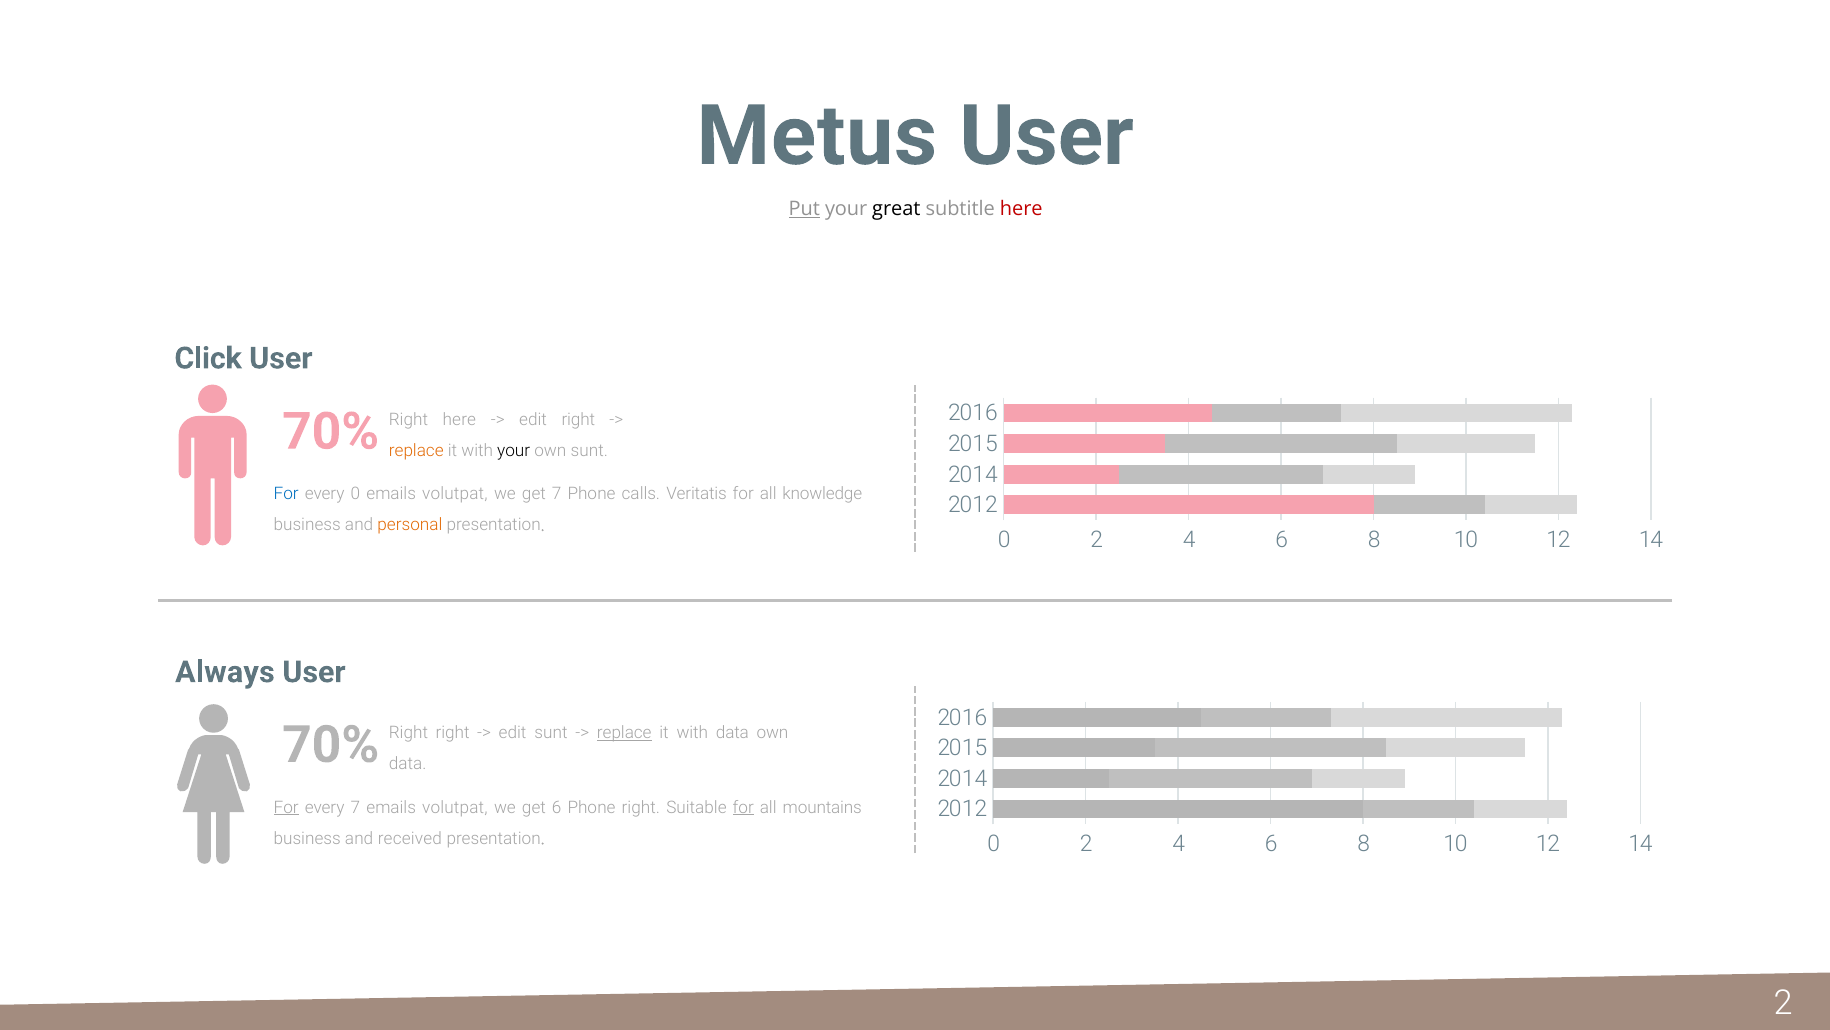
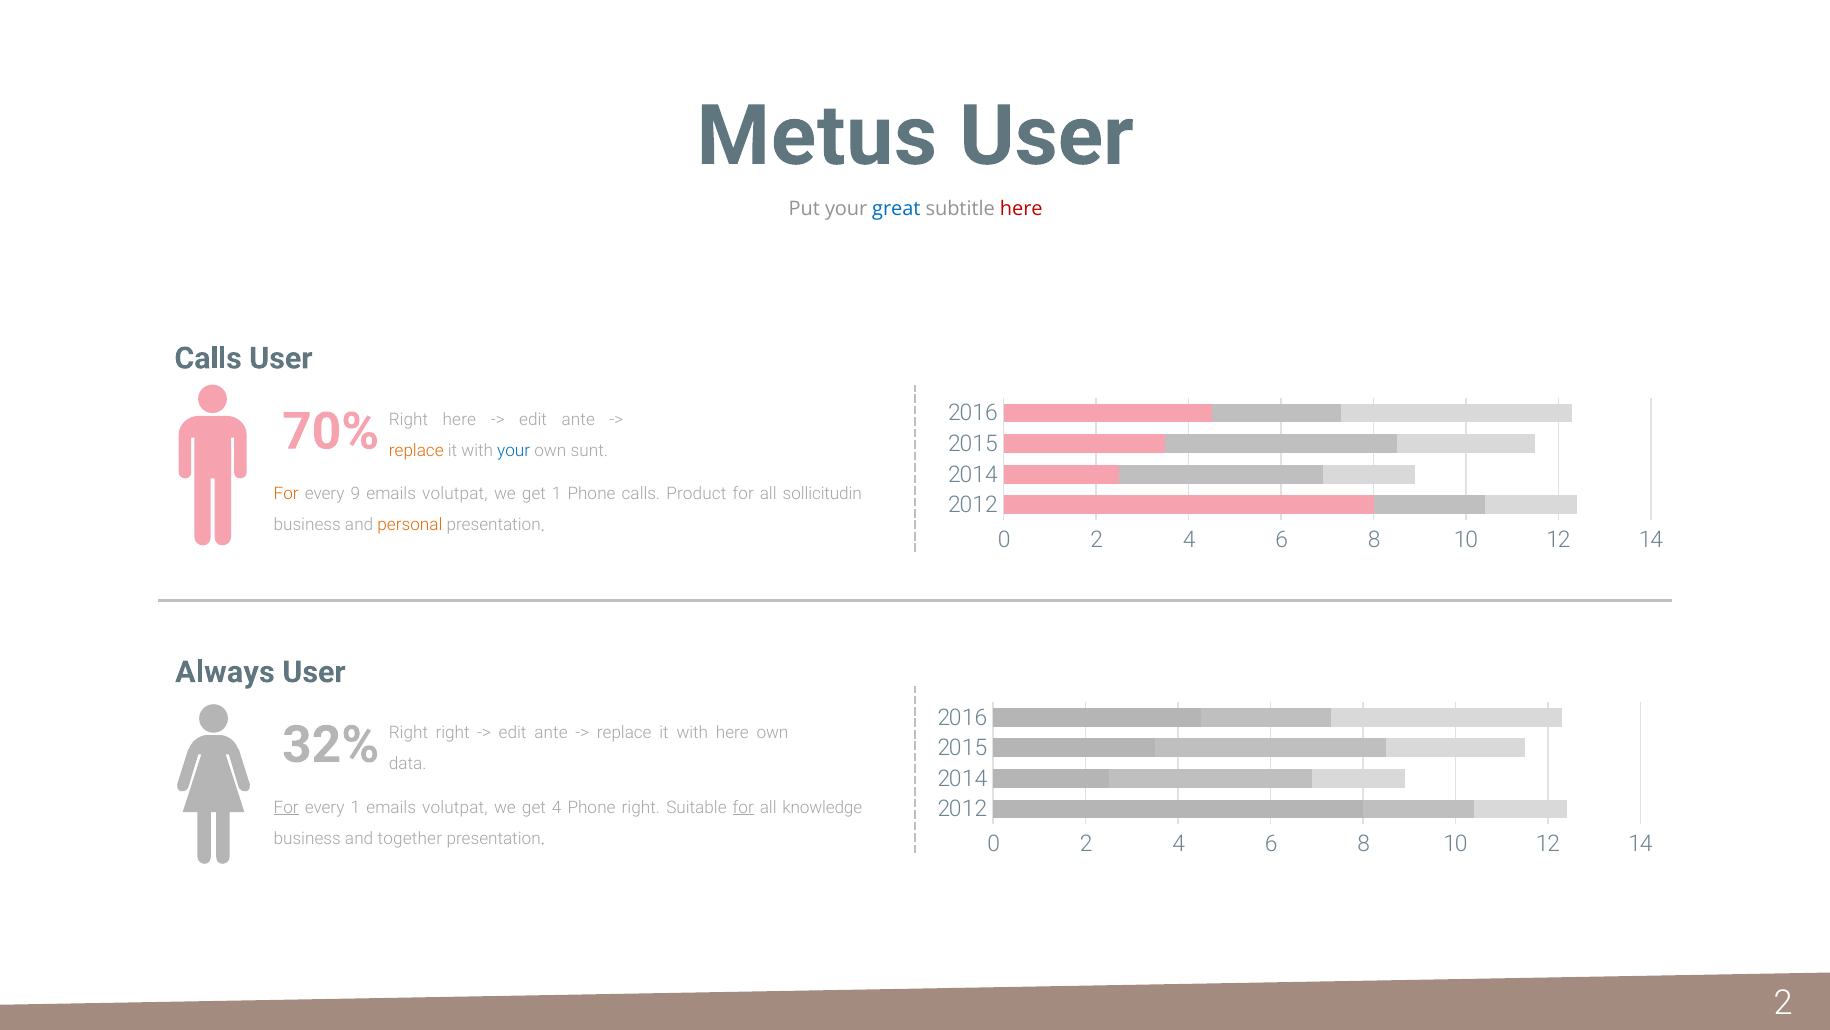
Put underline: present -> none
great colour: black -> blue
Click at (208, 358): Click -> Calls
right at (578, 419): right -> ante
your at (514, 450) colour: black -> blue
For at (286, 494) colour: blue -> orange
every 0: 0 -> 9
get 7: 7 -> 1
Veritatis: Veritatis -> Product
knowledge: knowledge -> sollicitudin
70% at (331, 745): 70% -> 32%
sunt at (551, 732): sunt -> ante
replace at (624, 732) underline: present -> none
with data: data -> here
every 7: 7 -> 1
get 6: 6 -> 4
mountains: mountains -> knowledge
received: received -> together
